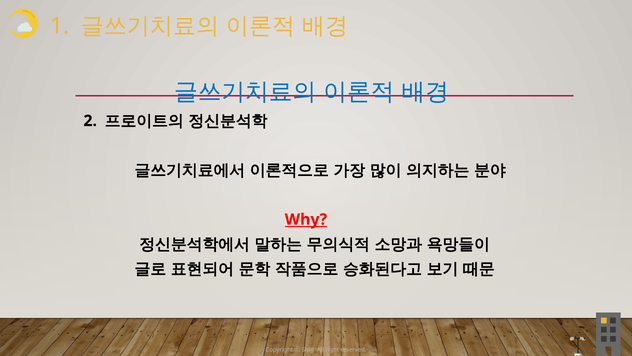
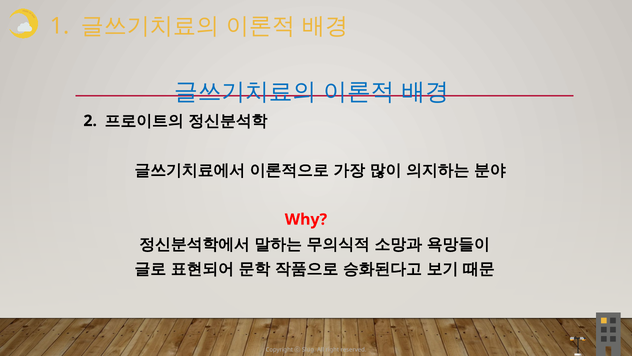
Why underline: present -> none
